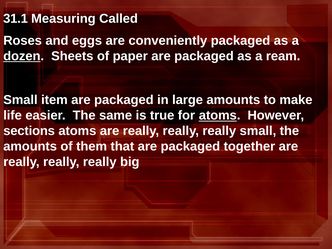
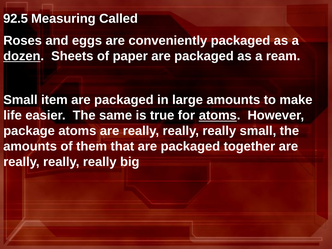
31.1: 31.1 -> 92.5
sections: sections -> package
